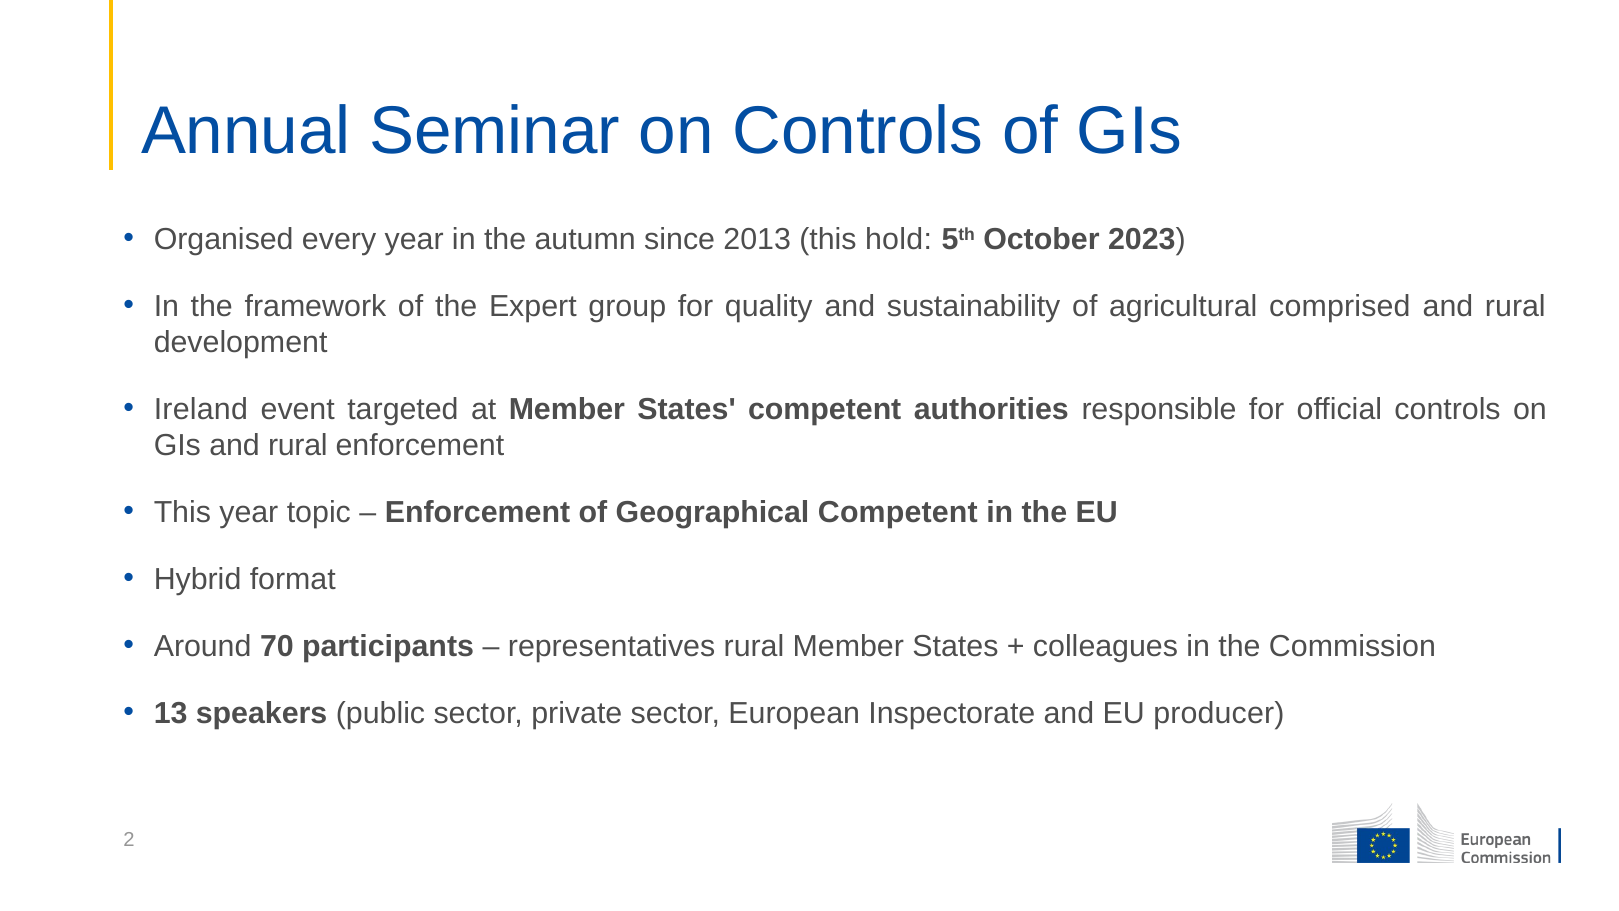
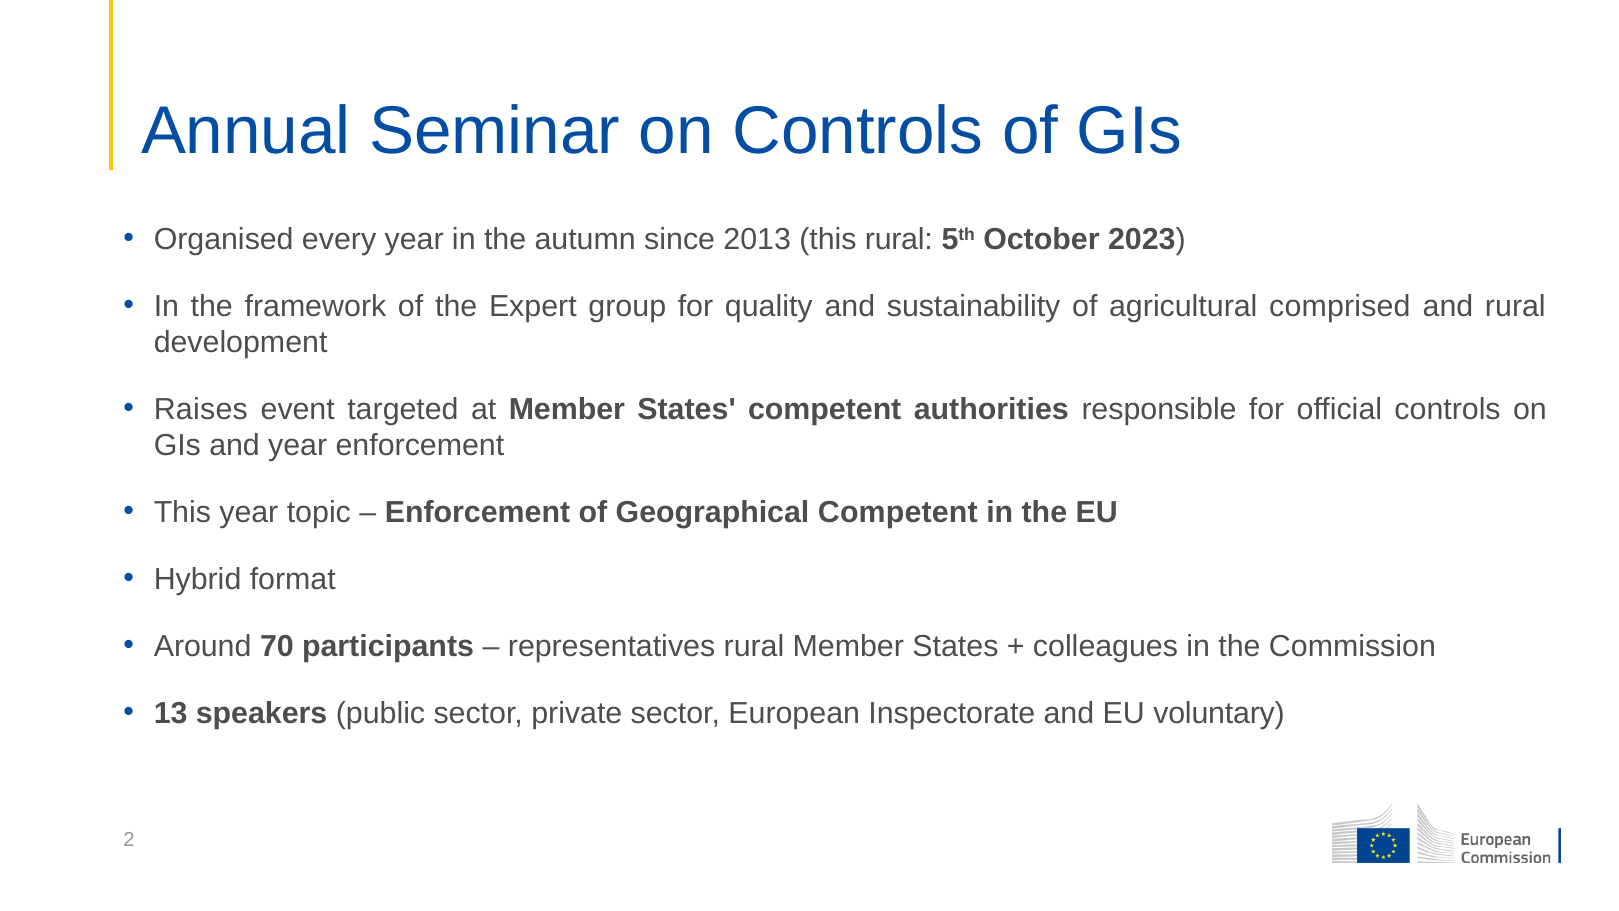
this hold: hold -> rural
Ireland: Ireland -> Raises
GIs and rural: rural -> year
producer: producer -> voluntary
